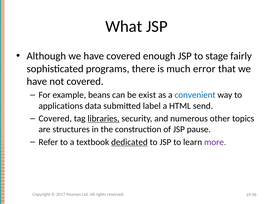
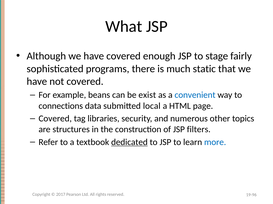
error: error -> static
applications: applications -> connections
label: label -> local
send: send -> page
libraries underline: present -> none
pause: pause -> filters
more colour: purple -> blue
